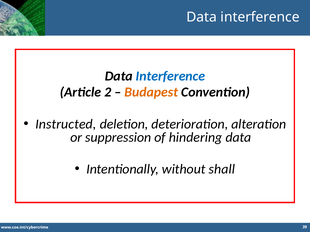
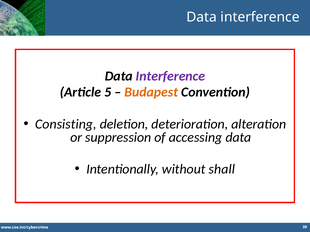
Interference at (170, 76) colour: blue -> purple
2: 2 -> 5
Instructed: Instructed -> Consisting
hindering: hindering -> accessing
